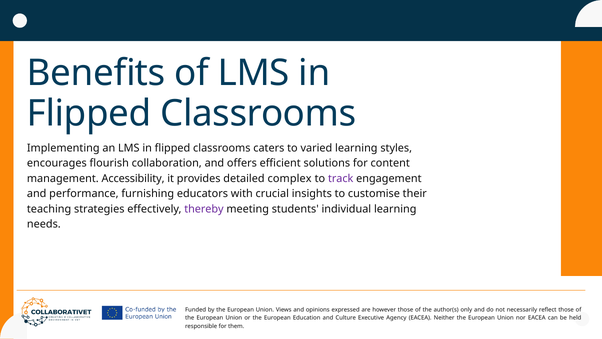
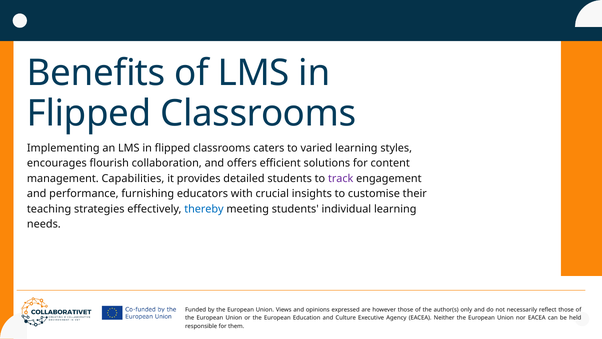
Accessibility: Accessibility -> Capabilities
detailed complex: complex -> students
thereby colour: purple -> blue
